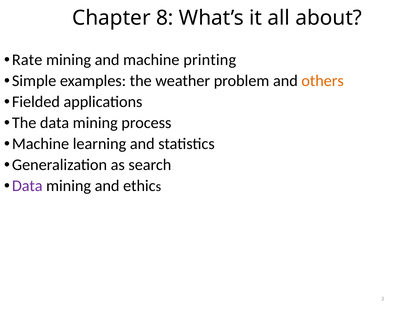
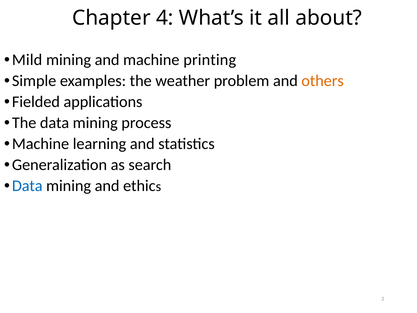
8: 8 -> 4
Rate: Rate -> Mild
Data at (27, 186) colour: purple -> blue
